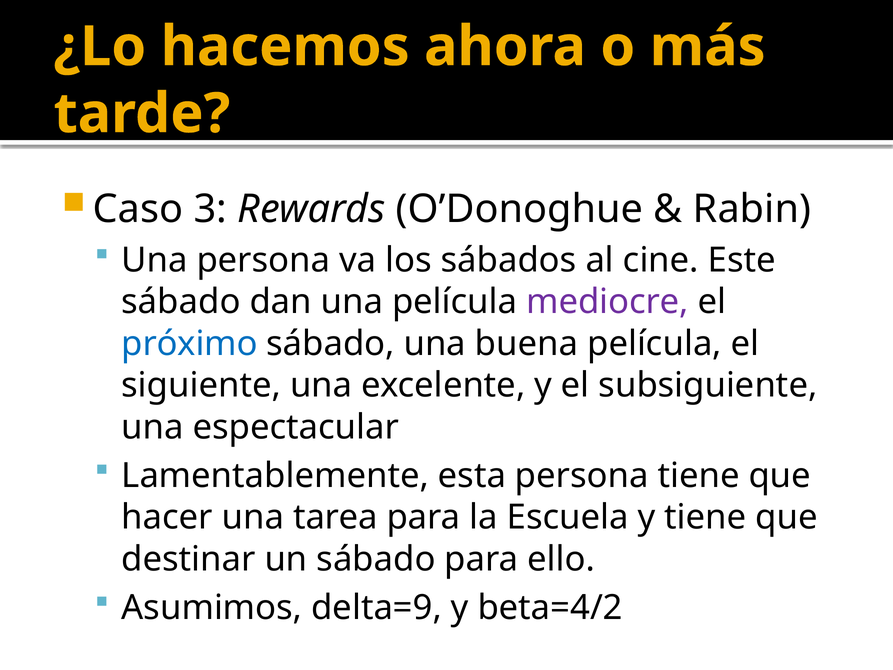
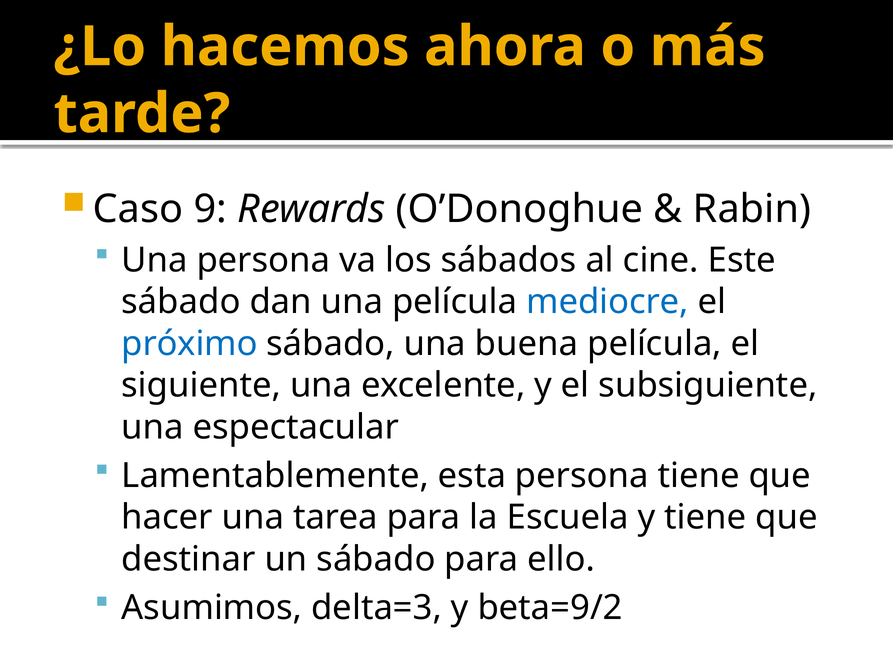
3: 3 -> 9
mediocre colour: purple -> blue
delta=9: delta=9 -> delta=3
beta=4/2: beta=4/2 -> beta=9/2
